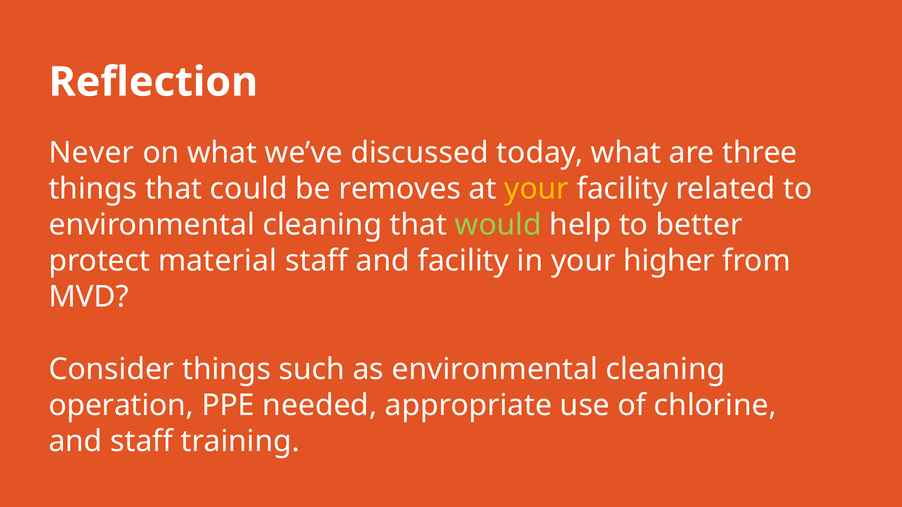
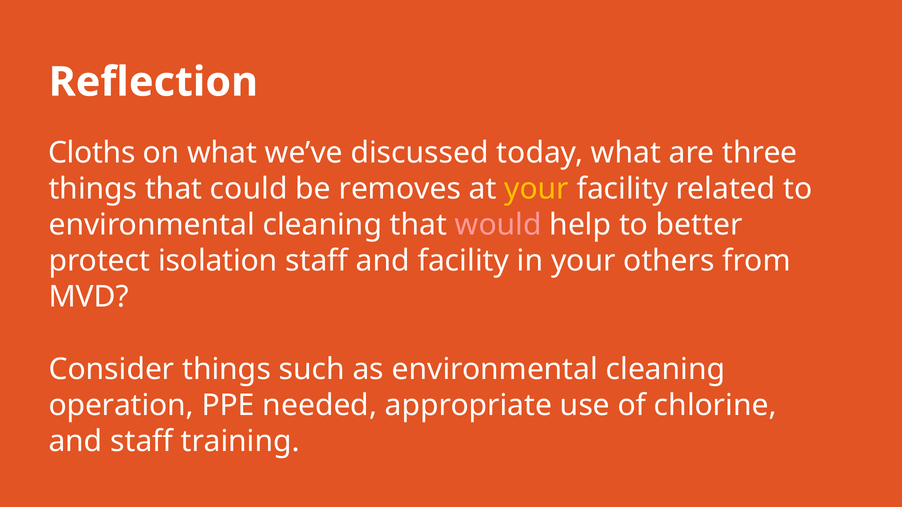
Never: Never -> Cloths
would colour: light green -> pink
material: material -> isolation
higher: higher -> others
